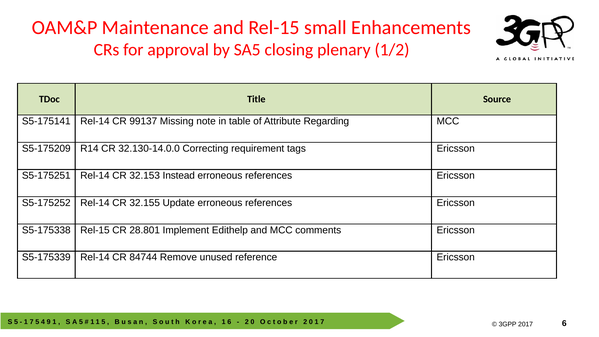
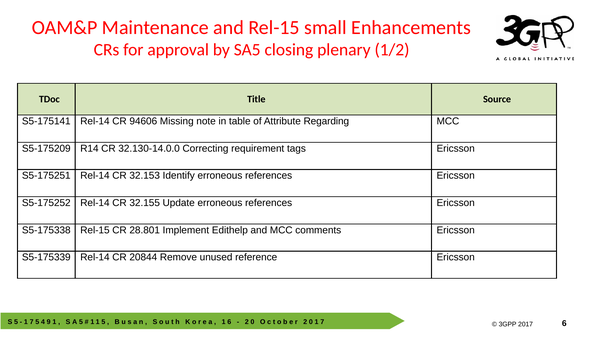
99137: 99137 -> 94606
Instead: Instead -> Identify
84744: 84744 -> 20844
